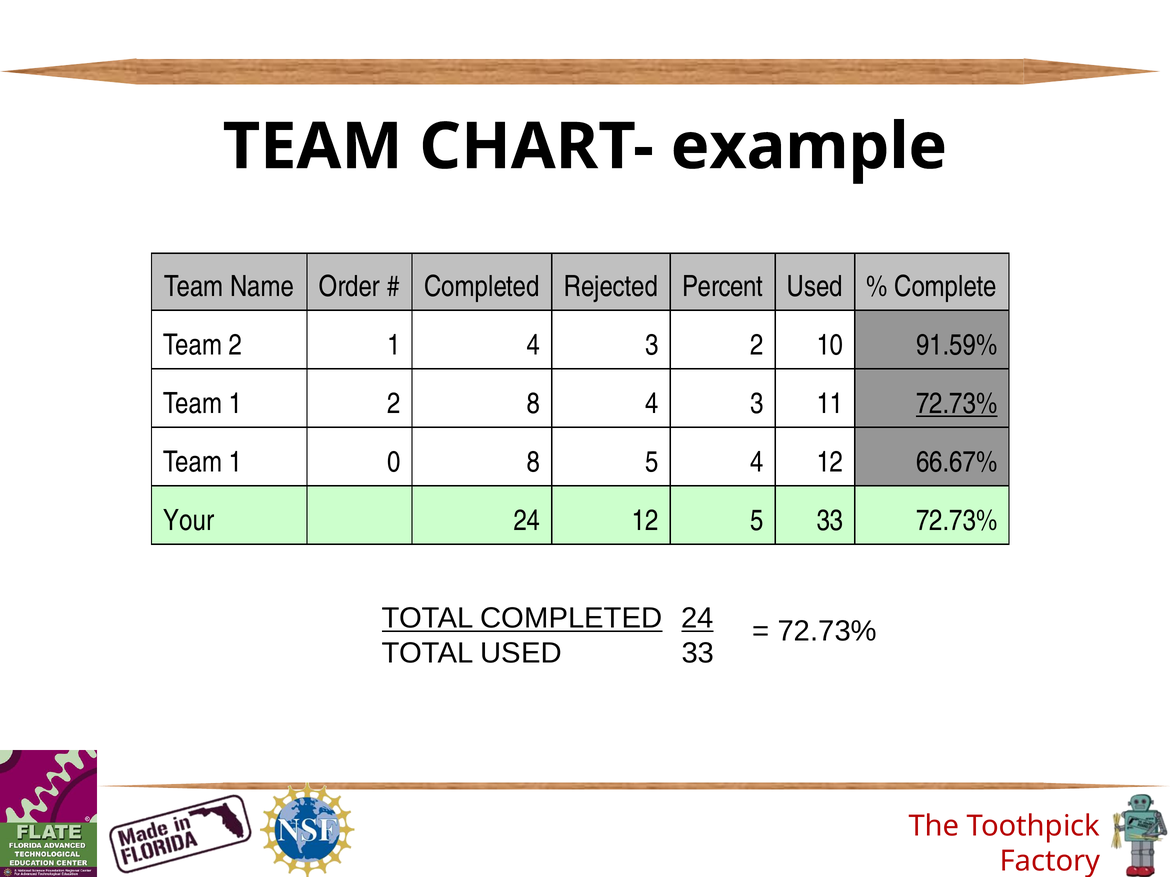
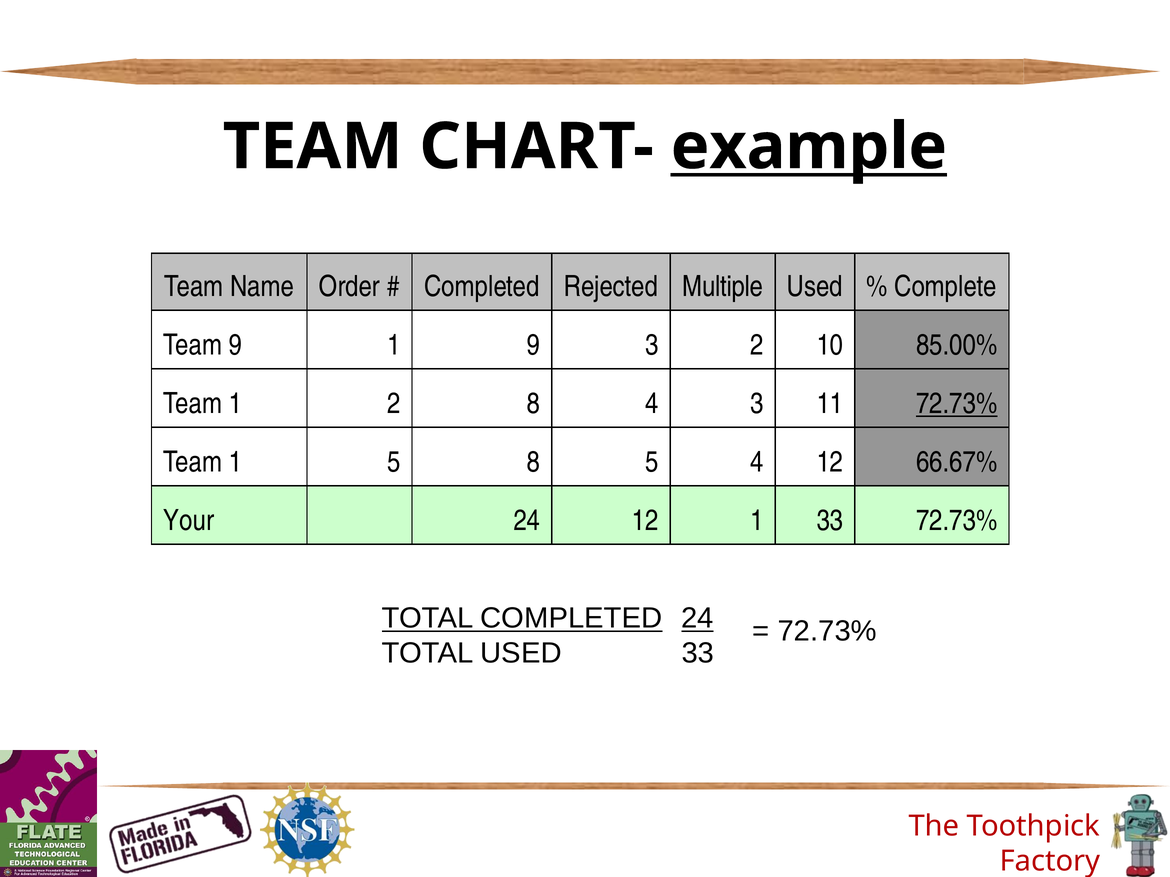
example underline: none -> present
Percent: Percent -> Multiple
Team 2: 2 -> 9
1 4: 4 -> 9
91.59%: 91.59% -> 85.00%
1 0: 0 -> 5
12 5: 5 -> 1
